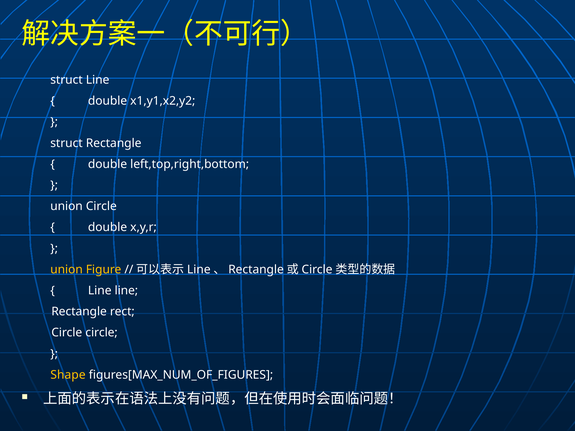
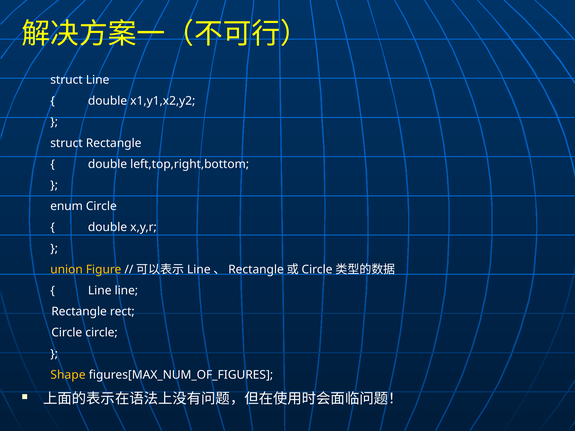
union at (67, 206): union -> enum
